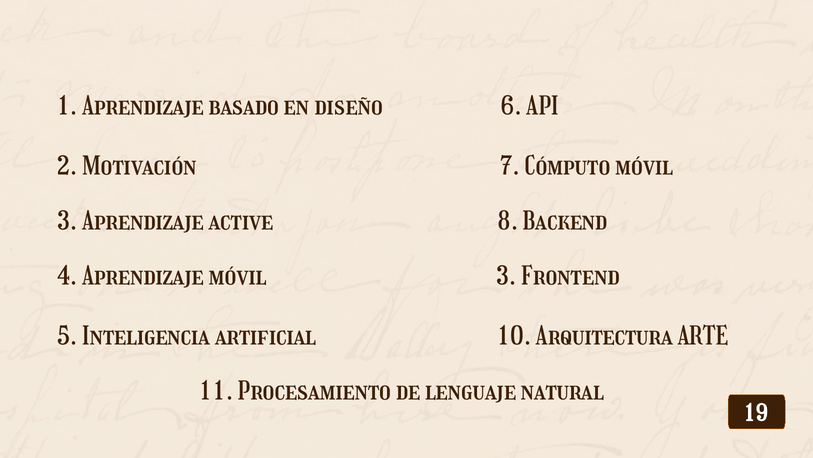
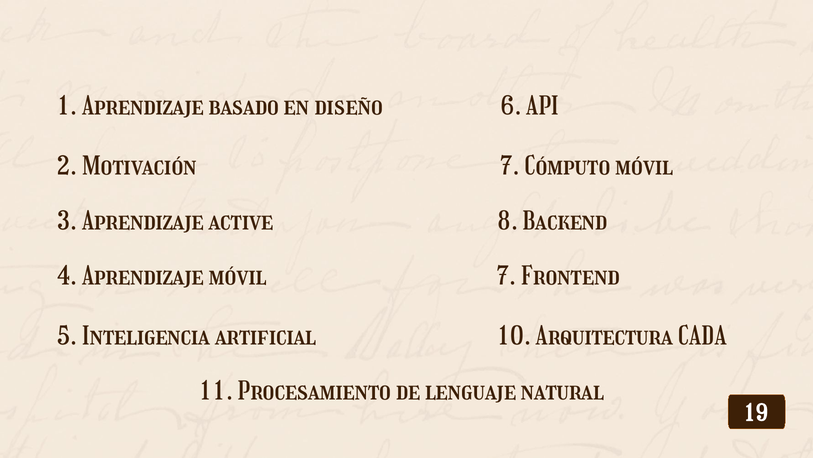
Aprendizaje móvil 3: 3 -> 7
ARTE: ARTE -> CADA
